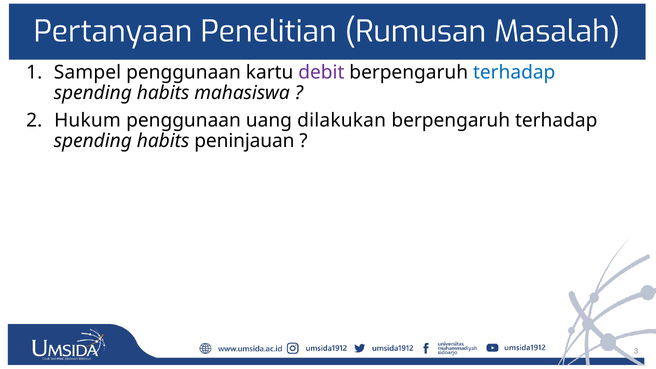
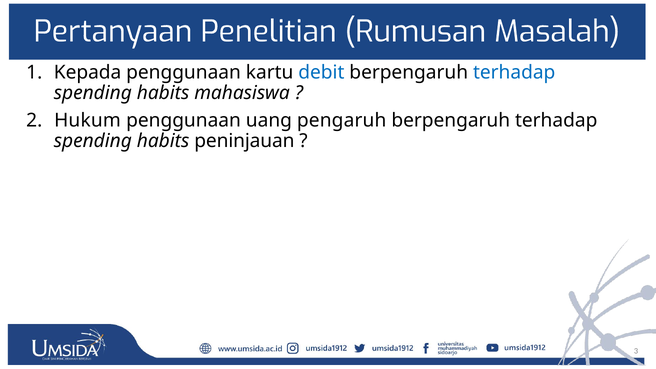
Sampel: Sampel -> Kepada
debit colour: purple -> blue
dilakukan: dilakukan -> pengaruh
